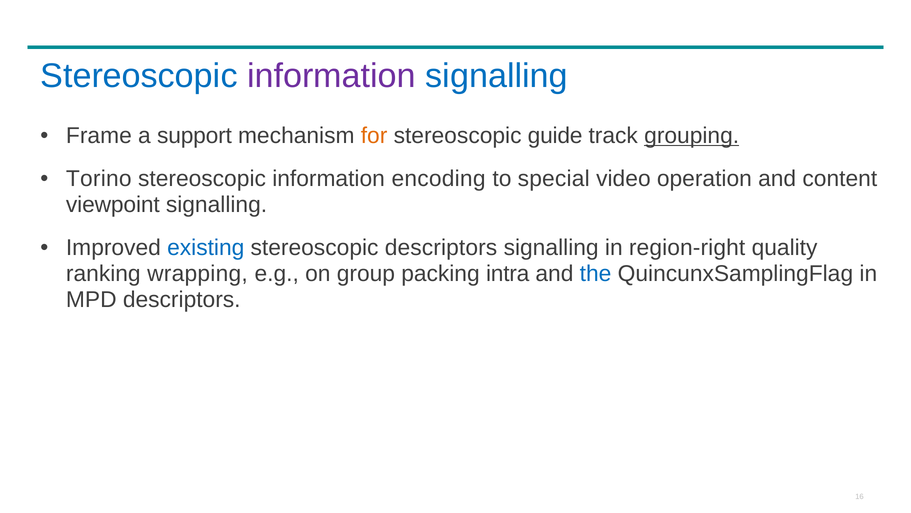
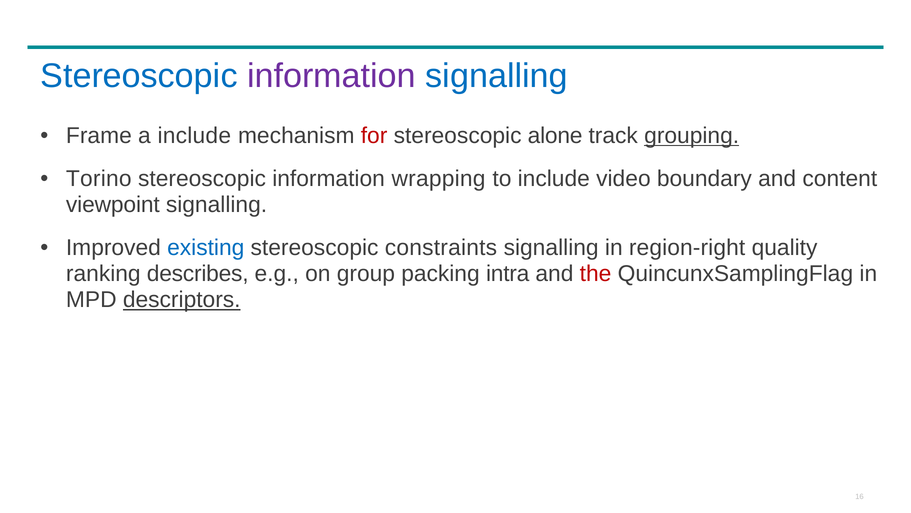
a support: support -> include
for colour: orange -> red
guide: guide -> alone
encoding: encoding -> wrapping
to special: special -> include
operation: operation -> boundary
stereoscopic descriptors: descriptors -> constraints
wrapping: wrapping -> describes
the colour: blue -> red
descriptors at (182, 300) underline: none -> present
